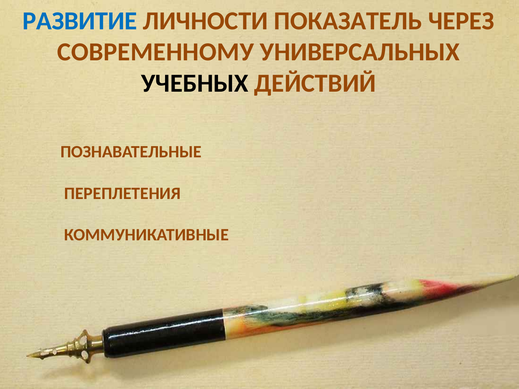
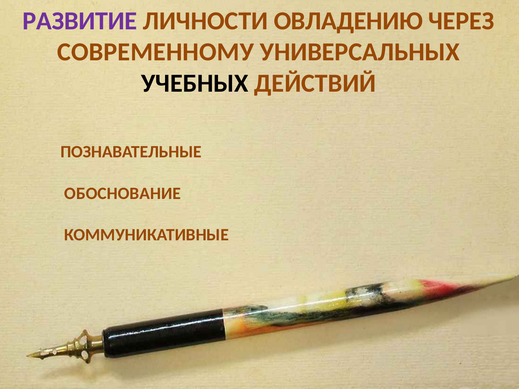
РАЗВИТИЕ colour: blue -> purple
ПОКАЗАТЕЛЬ: ПОКАЗАТЕЛЬ -> ОВЛАДЕНИЮ
ПЕРЕПЛЕТЕНИЯ: ПЕРЕПЛЕТЕНИЯ -> ОБОСНОВАНИЕ
